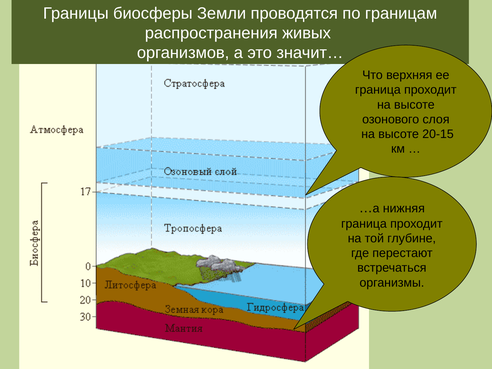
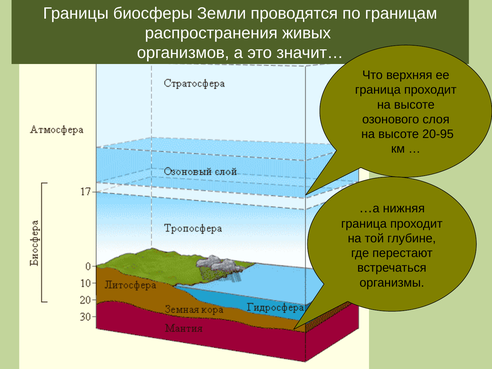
20-15: 20-15 -> 20-95
